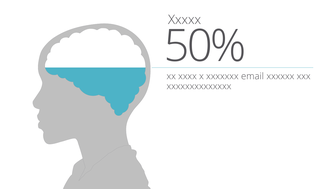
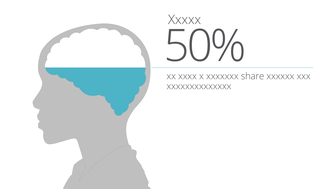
email: email -> share
